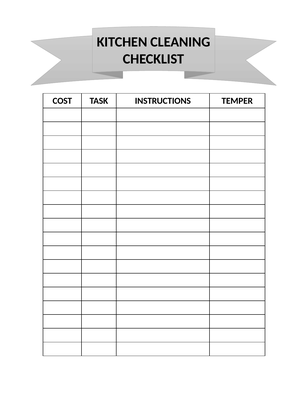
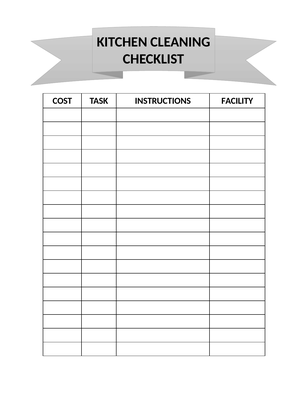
TEMPER: TEMPER -> FACILITY
